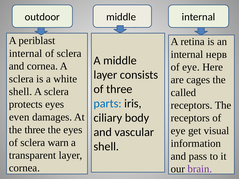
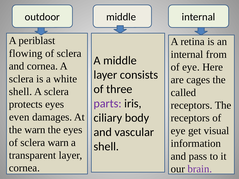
internal at (26, 53): internal -> flowing
нерв: нерв -> from
parts colour: blue -> purple
the three: three -> warn
